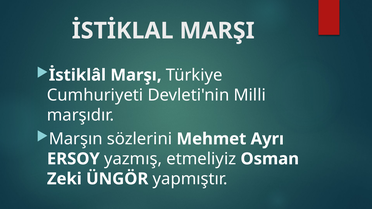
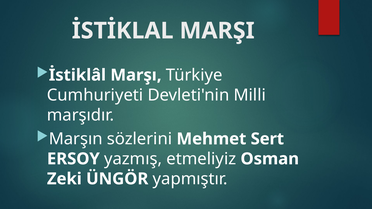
Ayrı: Ayrı -> Sert
